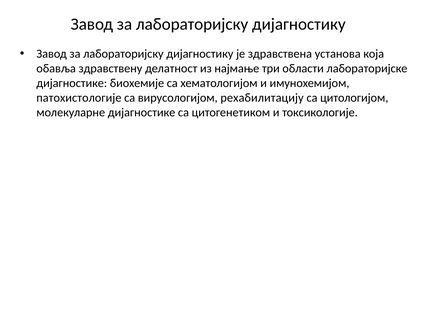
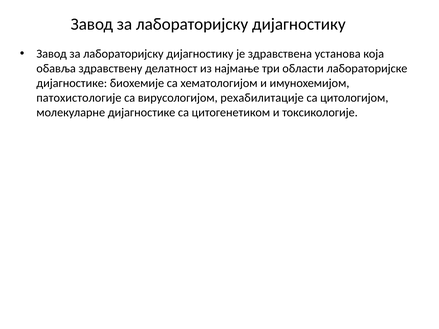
рехабилитацију: рехабилитацију -> рехабилитације
